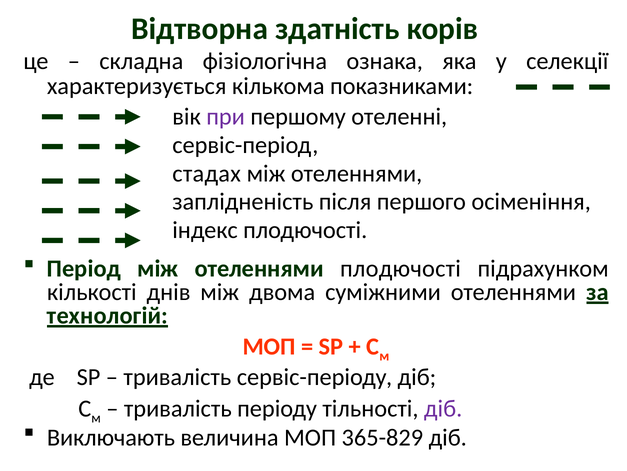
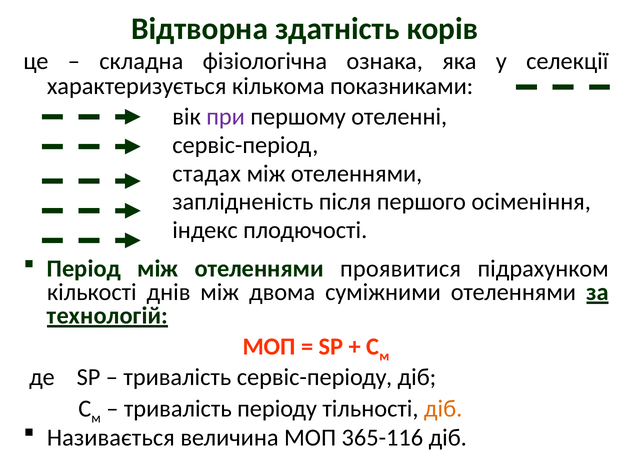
отеленнями плодючості: плодючості -> проявитися
діб at (443, 408) colour: purple -> orange
Виключають: Виключають -> Називається
365-829: 365-829 -> 365-116
